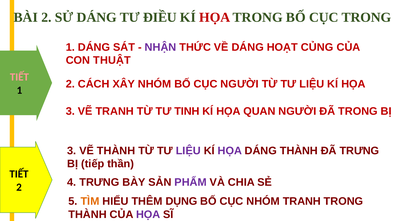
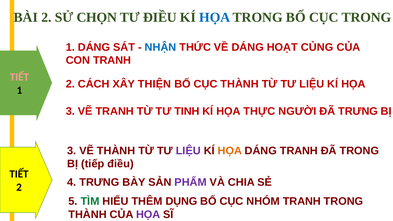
SỬ DÁNG: DÁNG -> CHỌN
HỌA at (215, 17) colour: red -> blue
NHẬN colour: purple -> blue
CON THUẬT: THUẬT -> TRANH
XÂY NHÓM: NHÓM -> THIỆN
CỤC NGƯỜI: NGƯỜI -> THÀNH
QUAN: QUAN -> THỰC
ĐÃ TRONG: TRONG -> TRƯNG
HỌA at (230, 151) colour: purple -> orange
DÁNG THÀNH: THÀNH -> TRANH
ĐÃ TRƯNG: TRƯNG -> TRONG
tiếp thần: thần -> điều
TÌM colour: orange -> green
